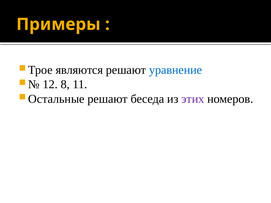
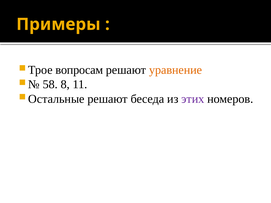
являются: являются -> вопросам
уравнение colour: blue -> orange
12: 12 -> 58
